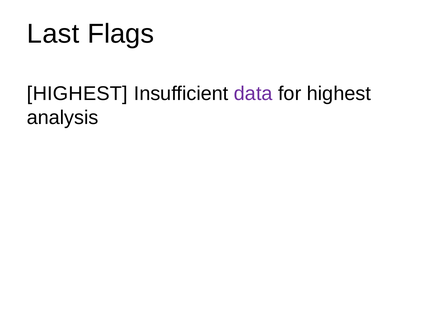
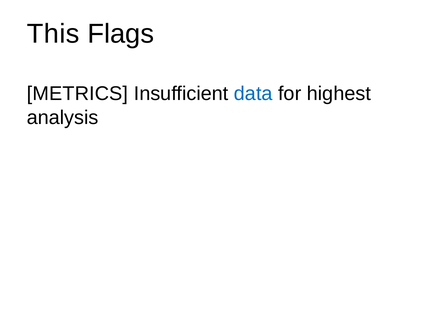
Last: Last -> This
HIGHEST at (77, 94): HIGHEST -> METRICS
data colour: purple -> blue
